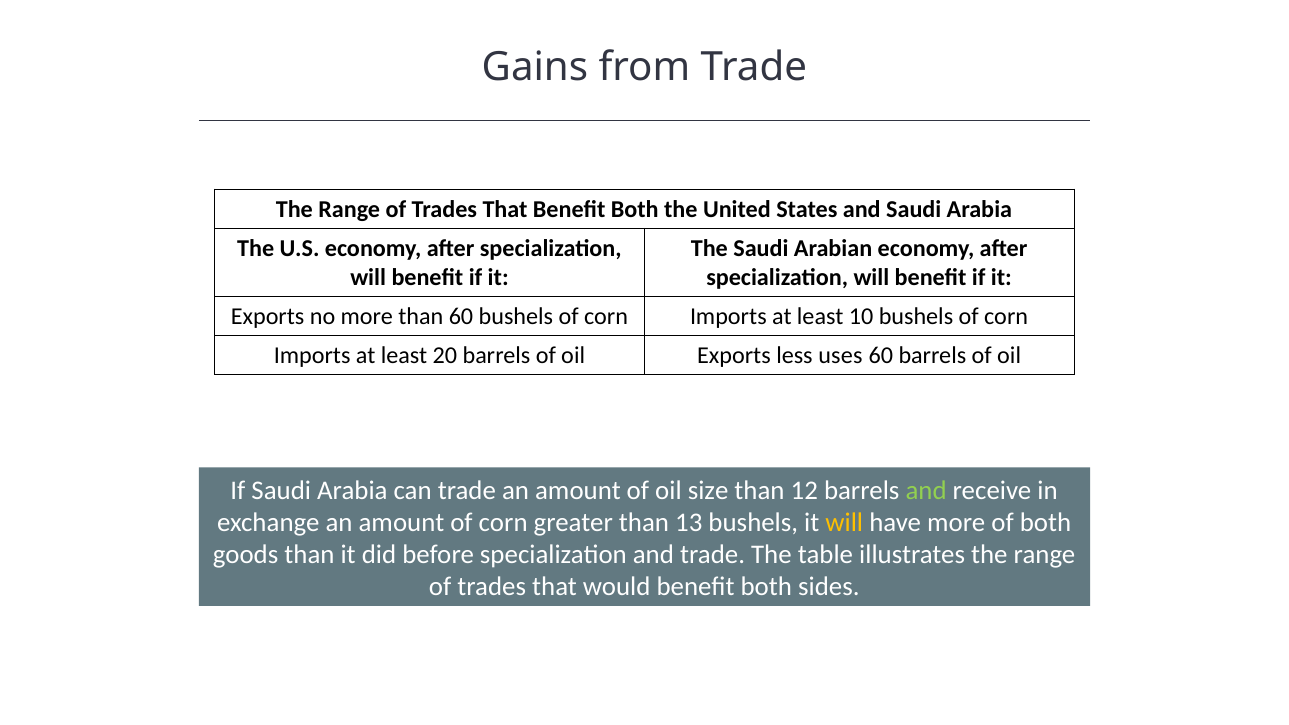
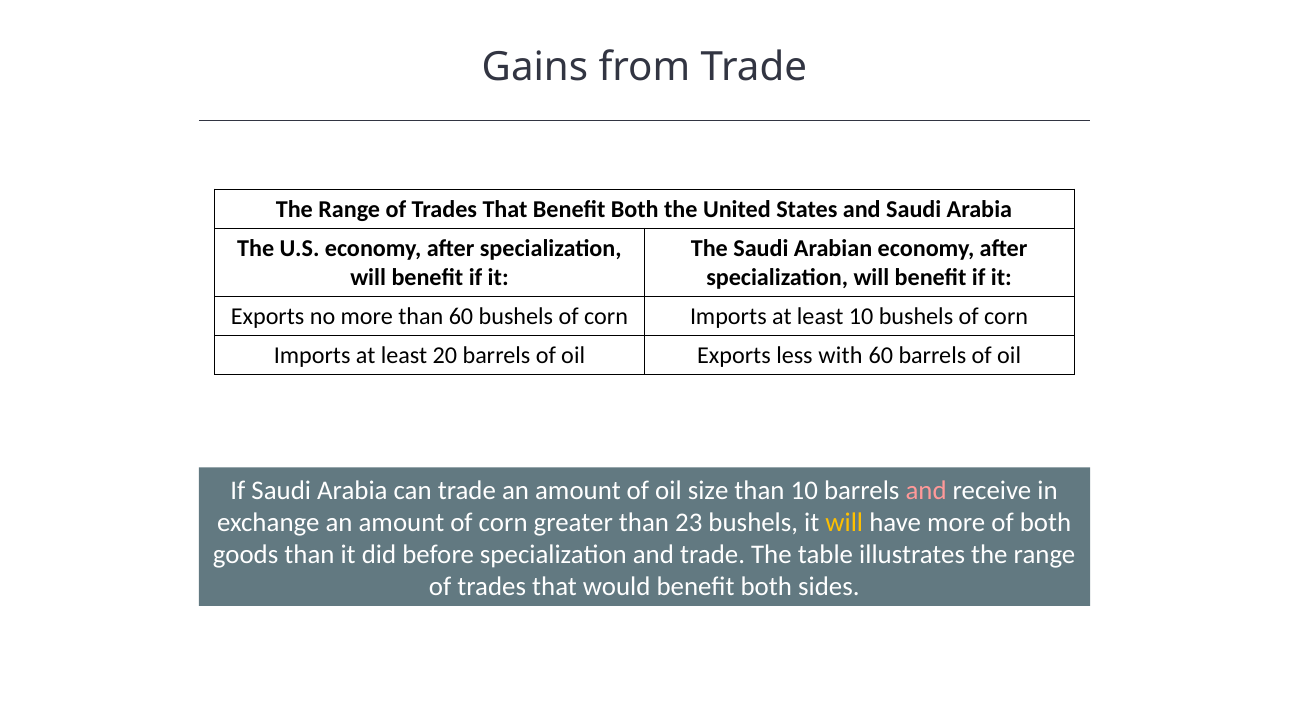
uses: uses -> with
than 12: 12 -> 10
and at (926, 490) colour: light green -> pink
13: 13 -> 23
